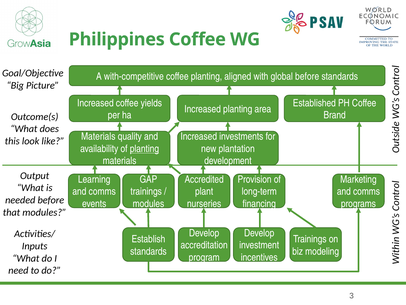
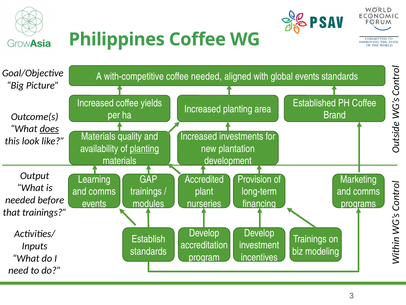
coffee planting: planting -> needed
global before: before -> events
does underline: none -> present
that modules: modules -> trainings
